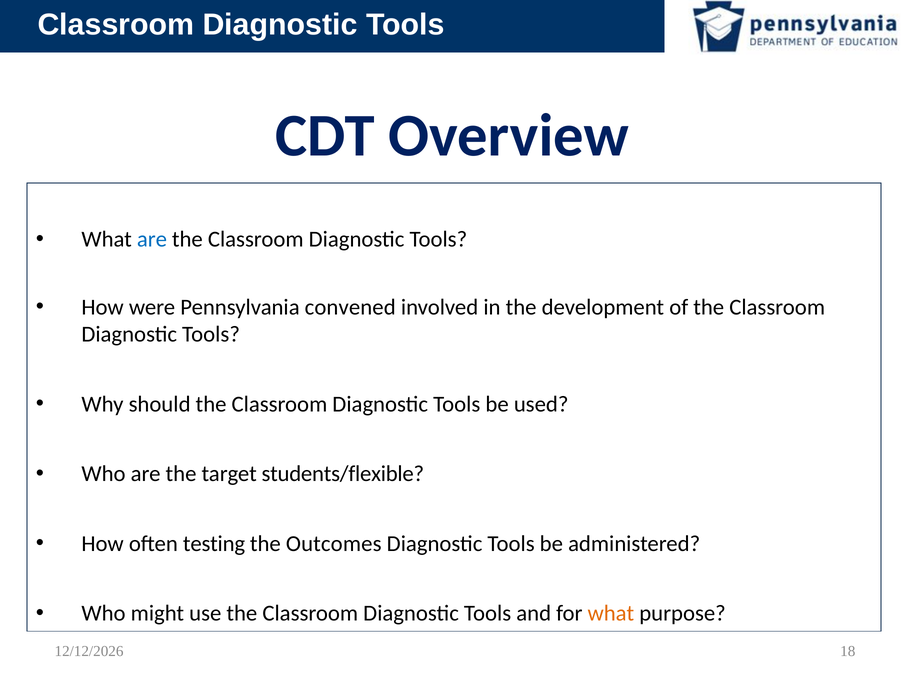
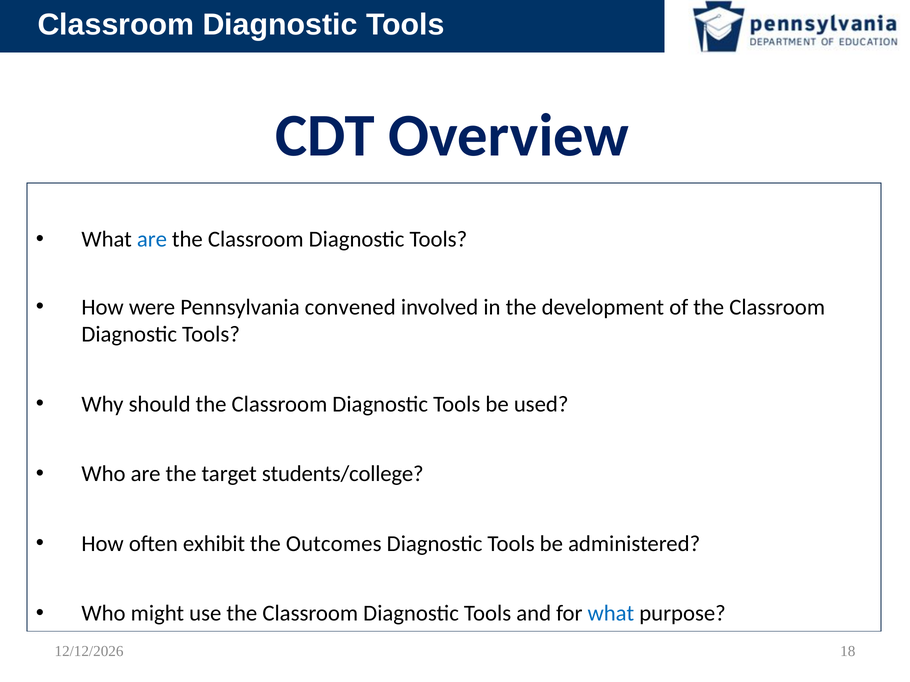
students/flexible: students/flexible -> students/college
testing: testing -> exhibit
what at (611, 614) colour: orange -> blue
